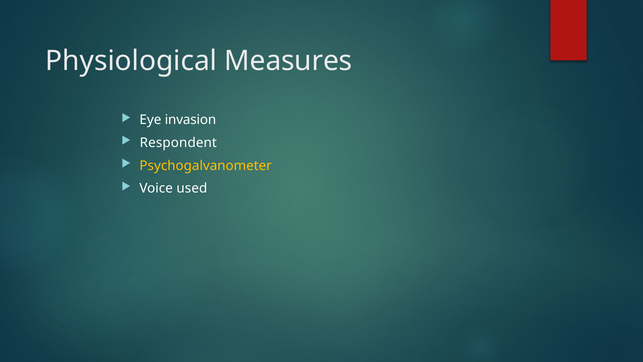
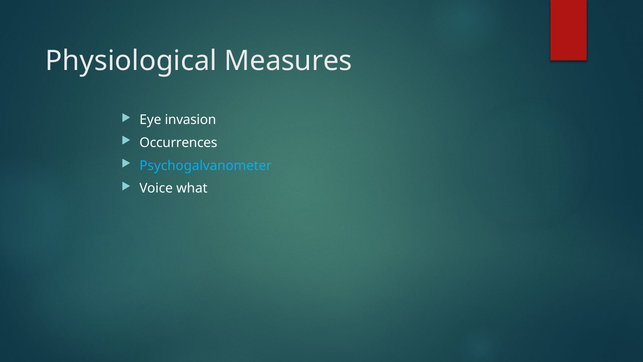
Respondent: Respondent -> Occurrences
Psychogalvanometer colour: yellow -> light blue
used: used -> what
